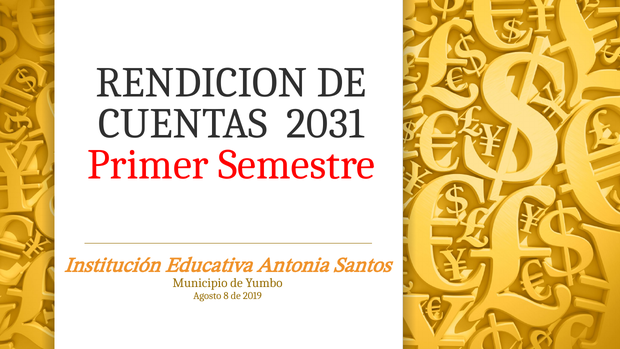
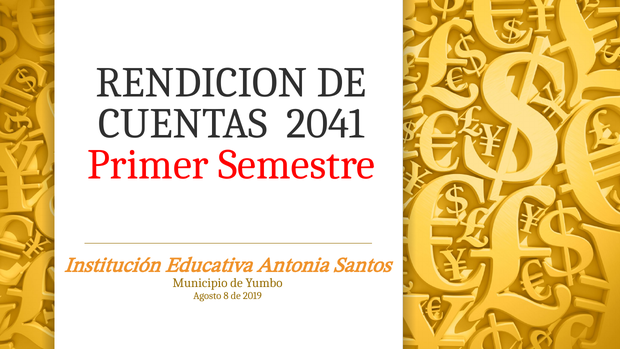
2031: 2031 -> 2041
